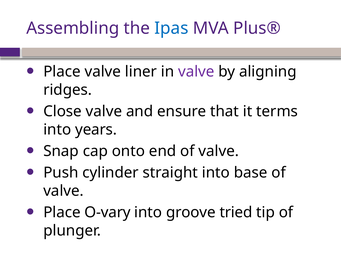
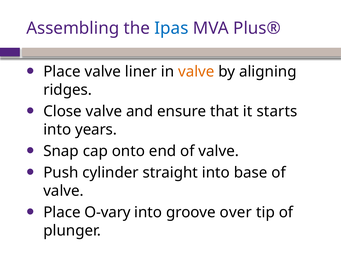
valve at (196, 72) colour: purple -> orange
terms: terms -> starts
tried: tried -> over
